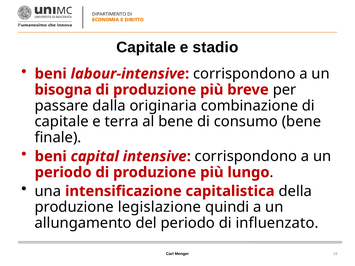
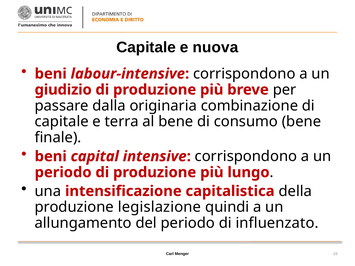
stadio: stadio -> nuova
bisogna: bisogna -> giudizio
